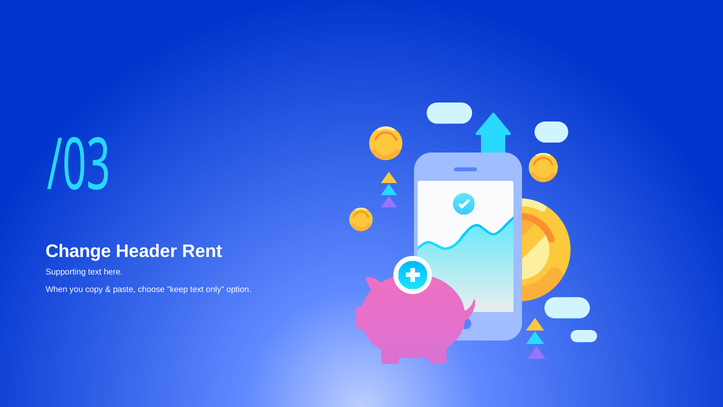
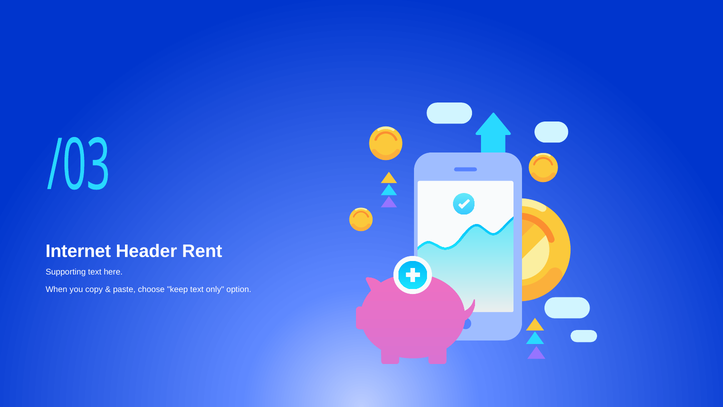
Change: Change -> Internet
